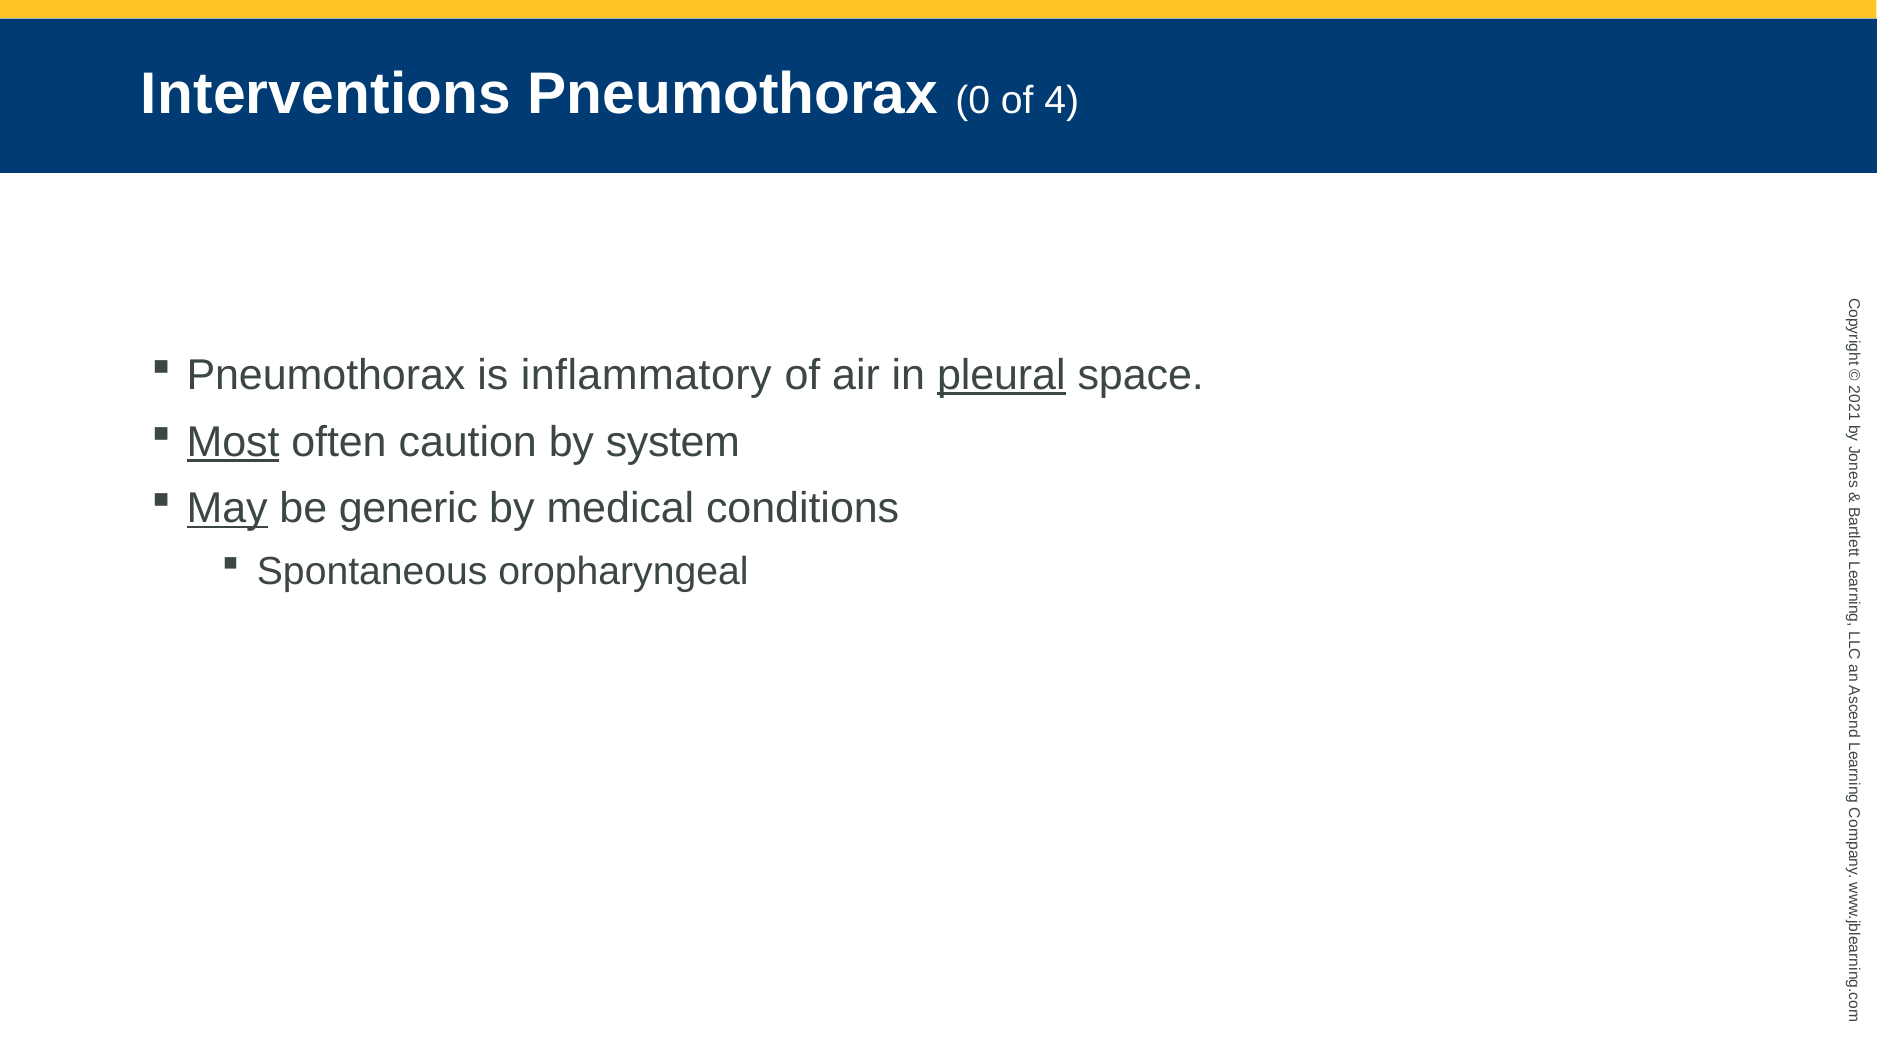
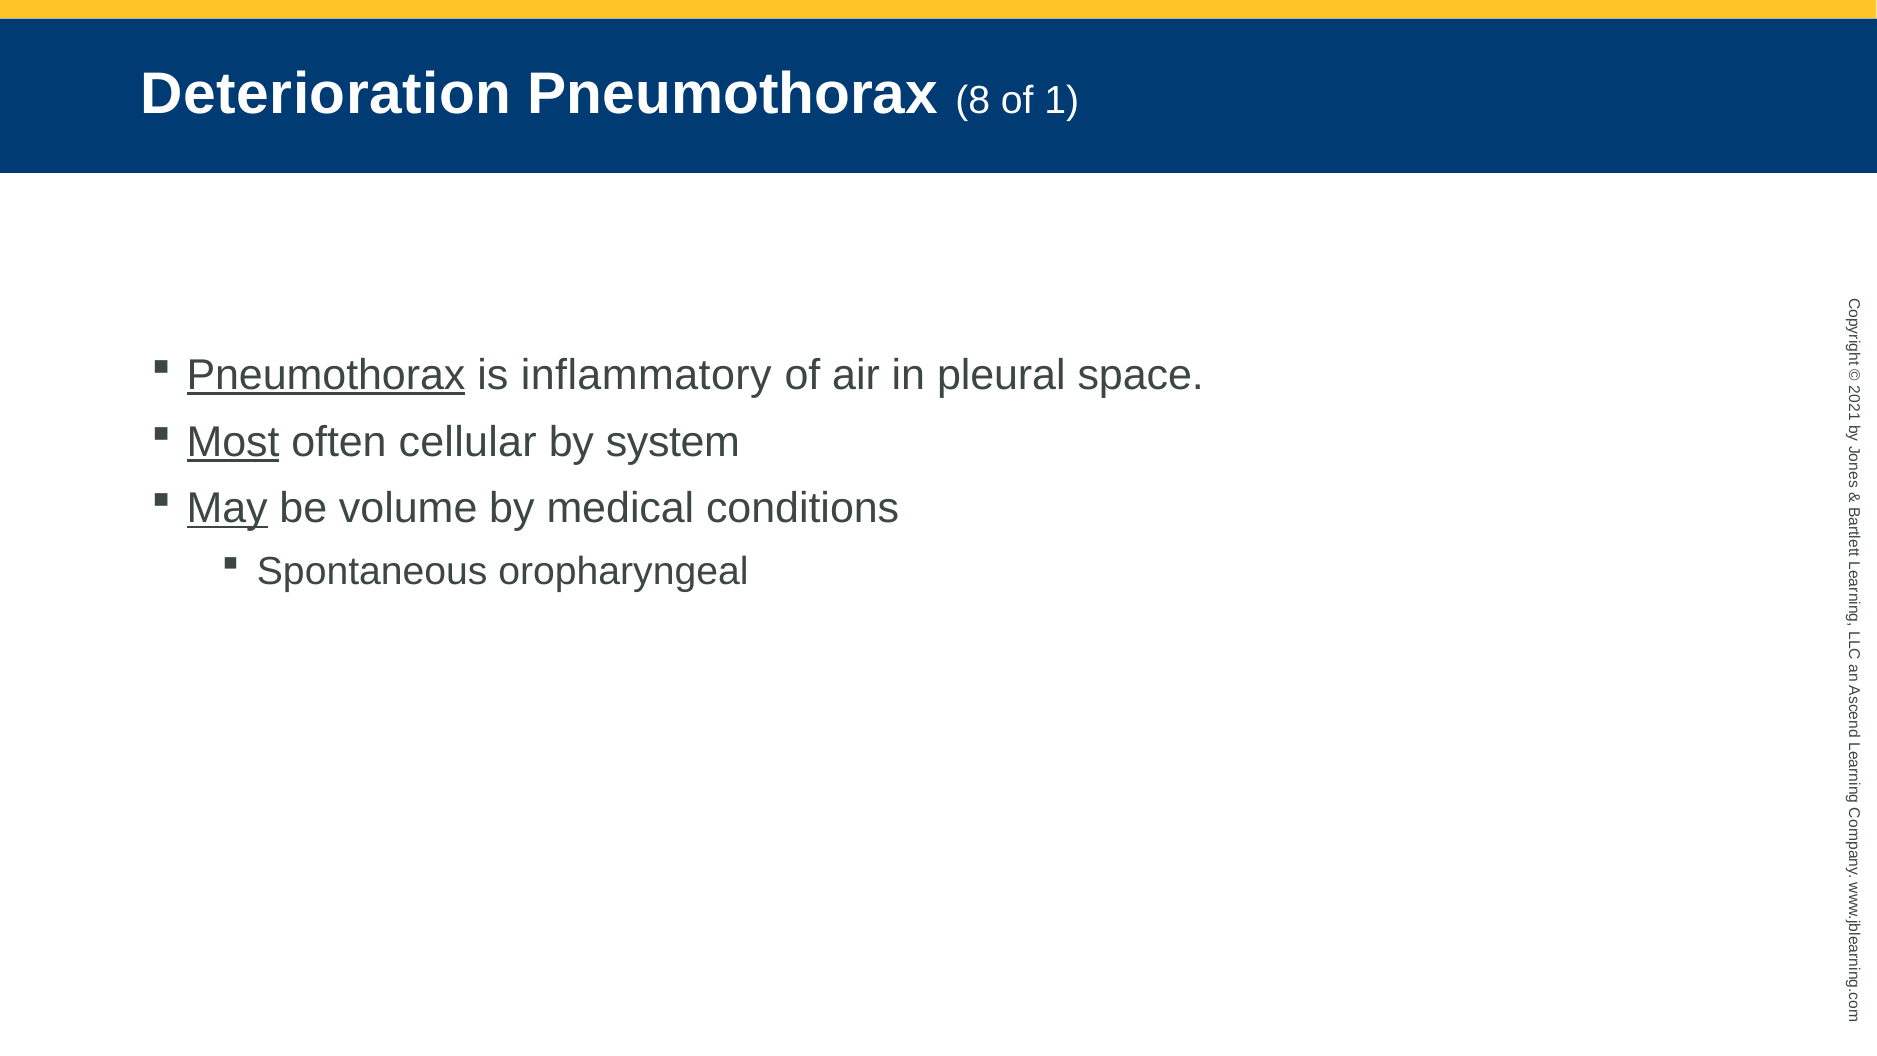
Interventions: Interventions -> Deterioration
Pneumothorax 0: 0 -> 8
of 4: 4 -> 1
Pneumothorax at (326, 375) underline: none -> present
pleural underline: present -> none
caution: caution -> cellular
generic: generic -> volume
